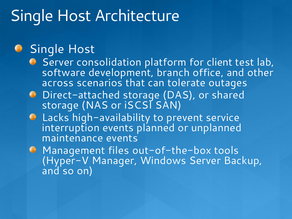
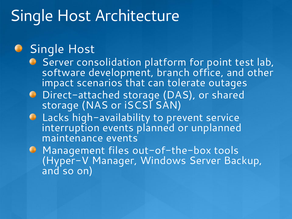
client: client -> point
across: across -> impact
